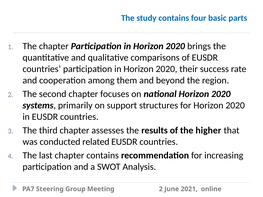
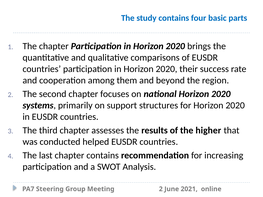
related: related -> helped
